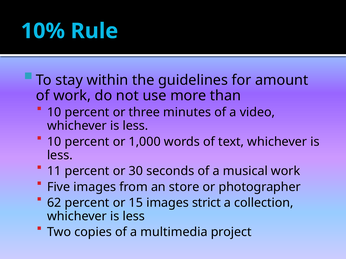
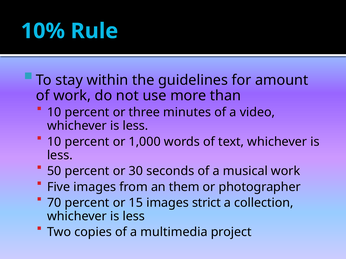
11: 11 -> 50
store: store -> them
62: 62 -> 70
